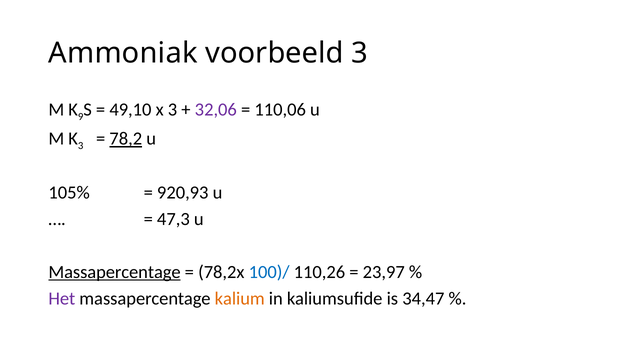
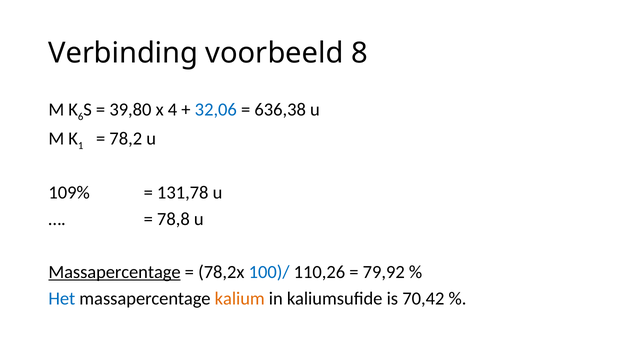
Ammoniak: Ammoniak -> Verbinding
voorbeeld 3: 3 -> 8
9: 9 -> 6
49,10: 49,10 -> 39,80
x 3: 3 -> 4
32,06 colour: purple -> blue
110,06: 110,06 -> 636,38
3 at (81, 146): 3 -> 1
78,2 underline: present -> none
105%: 105% -> 109%
920,93: 920,93 -> 131,78
47,3: 47,3 -> 78,8
23,97: 23,97 -> 79,92
Het colour: purple -> blue
34,47: 34,47 -> 70,42
